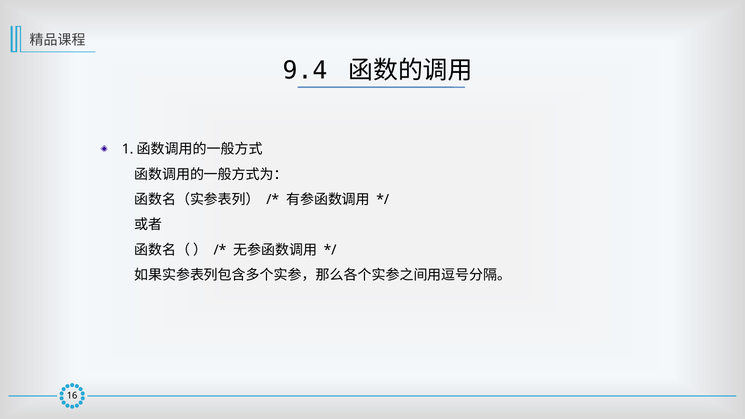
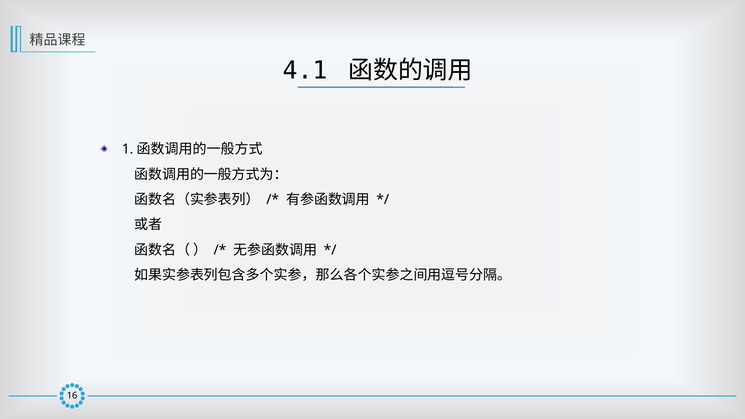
9.4: 9.4 -> 4.1
